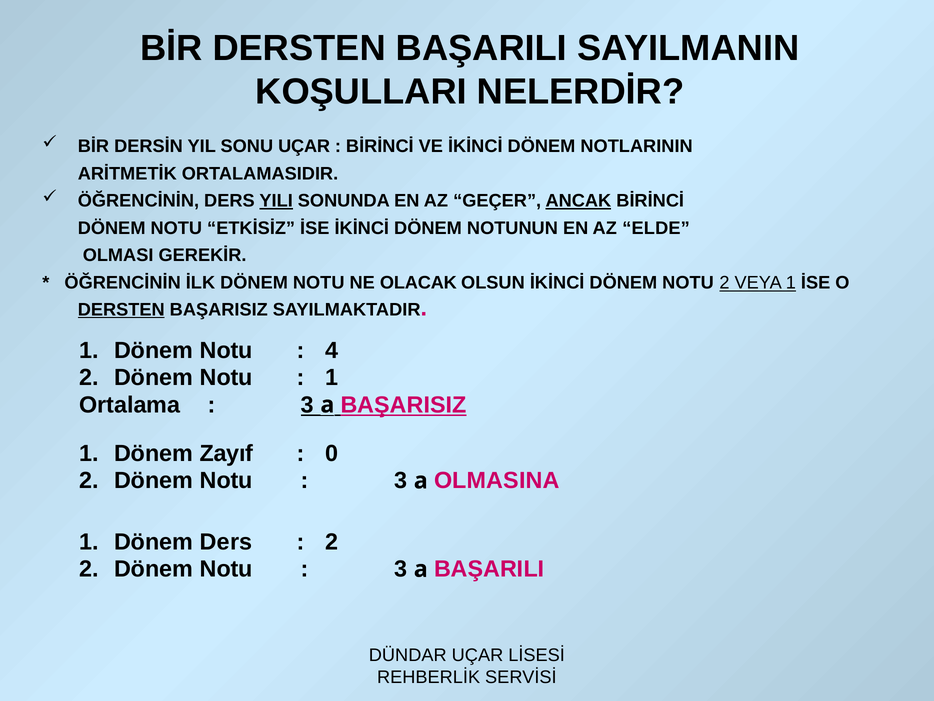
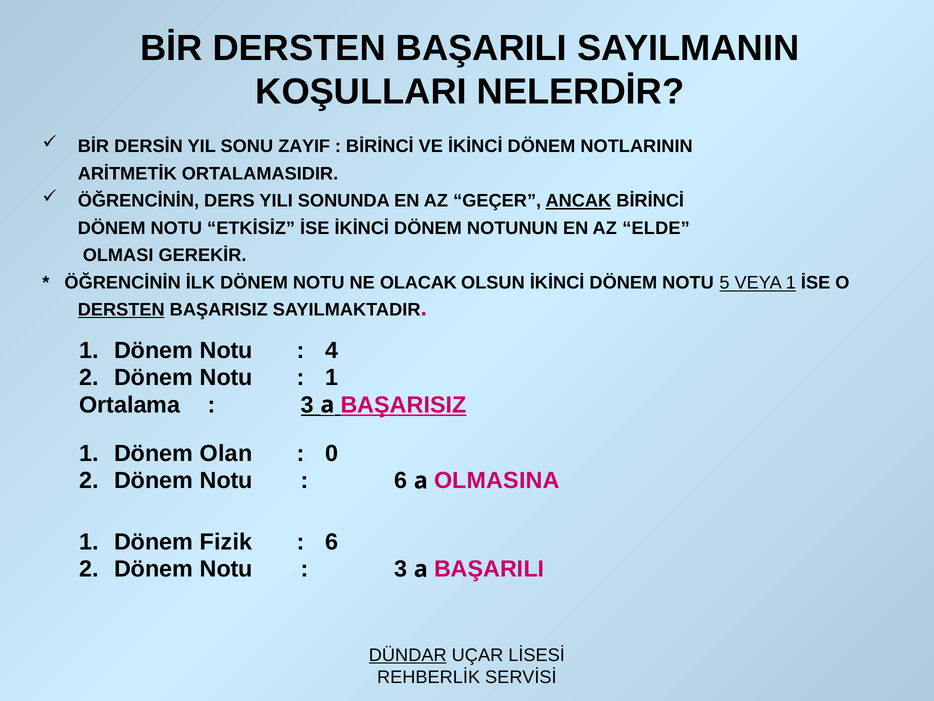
SONU UÇAR: UÇAR -> ZAYIF
YILI underline: present -> none
NOTU 2: 2 -> 5
Zayıf: Zayıf -> Olan
3 at (401, 480): 3 -> 6
Dönem Ders: Ders -> Fizik
2 at (332, 542): 2 -> 6
DÜNDAR underline: none -> present
